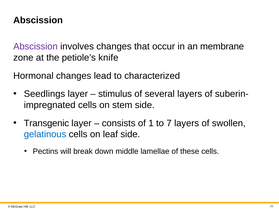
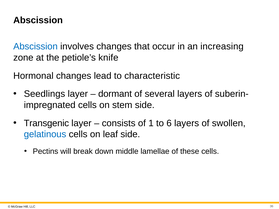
Abscission at (35, 47) colour: purple -> blue
membrane: membrane -> increasing
characterized: characterized -> characteristic
stimulus: stimulus -> dormant
7: 7 -> 6
